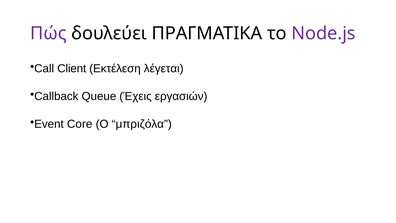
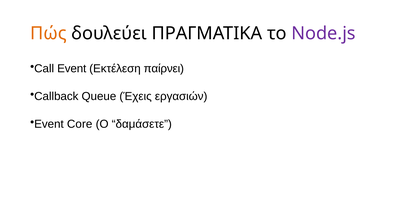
Πώς colour: purple -> orange
Call Client: Client -> Event
λέγεται: λέγεται -> παίρνει
μπριζόλα: μπριζόλα -> δαμάσετε
